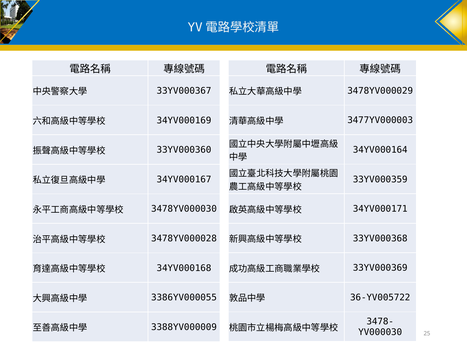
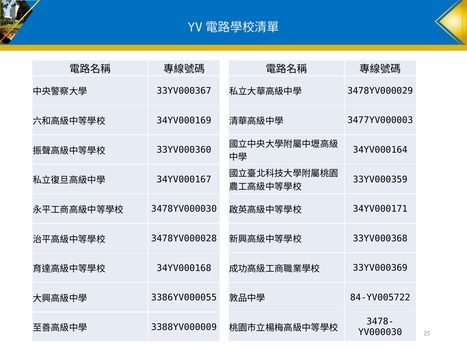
36-YV005722: 36-YV005722 -> 84-YV005722
